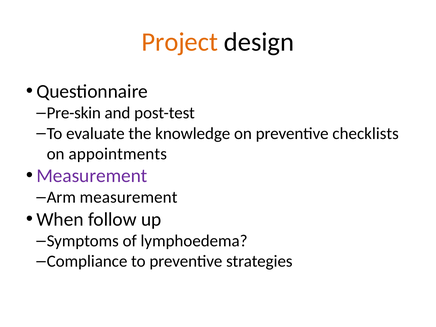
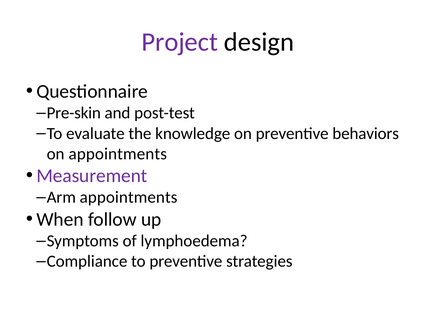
Project colour: orange -> purple
checklists: checklists -> behaviors
Arm measurement: measurement -> appointments
